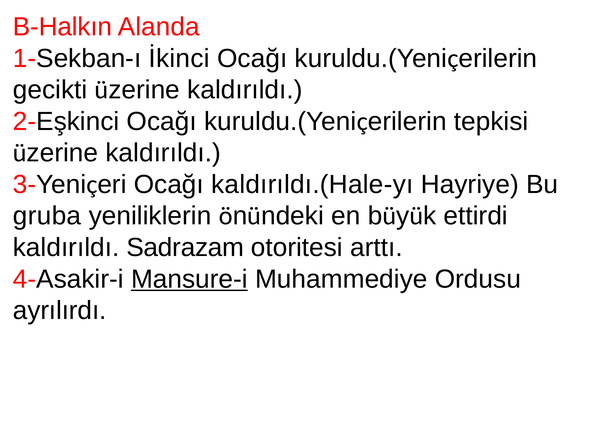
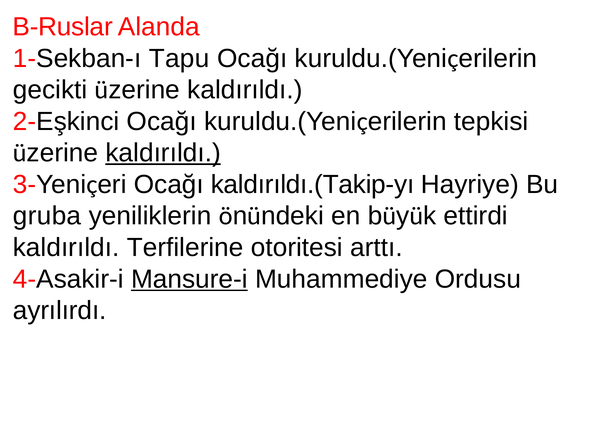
B-Halkın: B-Halkın -> B-Ruslar
İkinci: İkinci -> Tapu
kaldırıldı at (163, 153) underline: none -> present
kaldırıldı.(Hale-yı: kaldırıldı.(Hale-yı -> kaldırıldı.(Takip-yı
Sadrazam: Sadrazam -> Terfilerine
